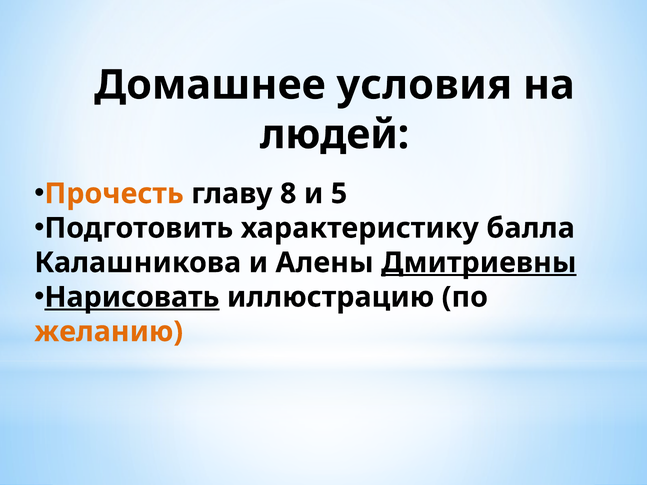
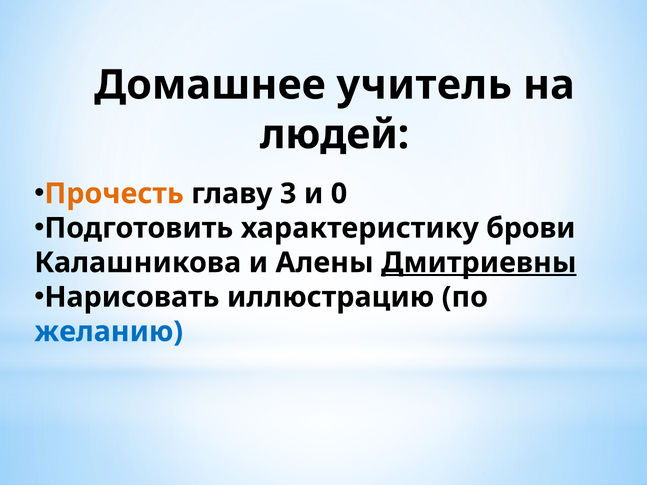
условия: условия -> учитель
8: 8 -> 3
5: 5 -> 0
балла: балла -> брови
Нарисовать underline: present -> none
желанию colour: orange -> blue
